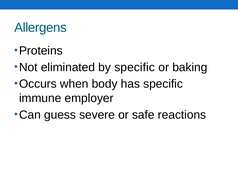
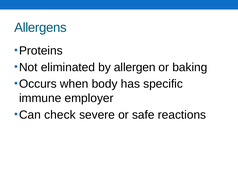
by specific: specific -> allergen
guess: guess -> check
